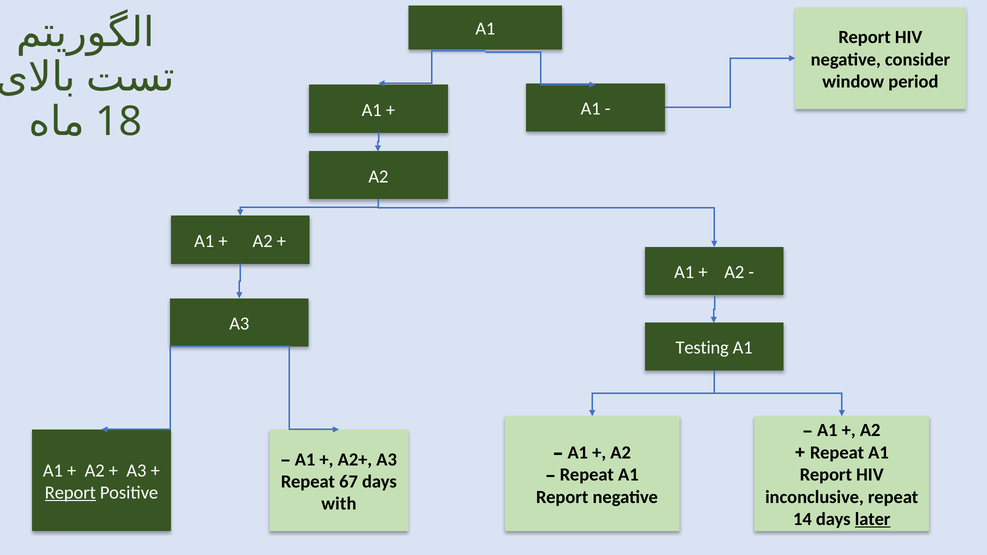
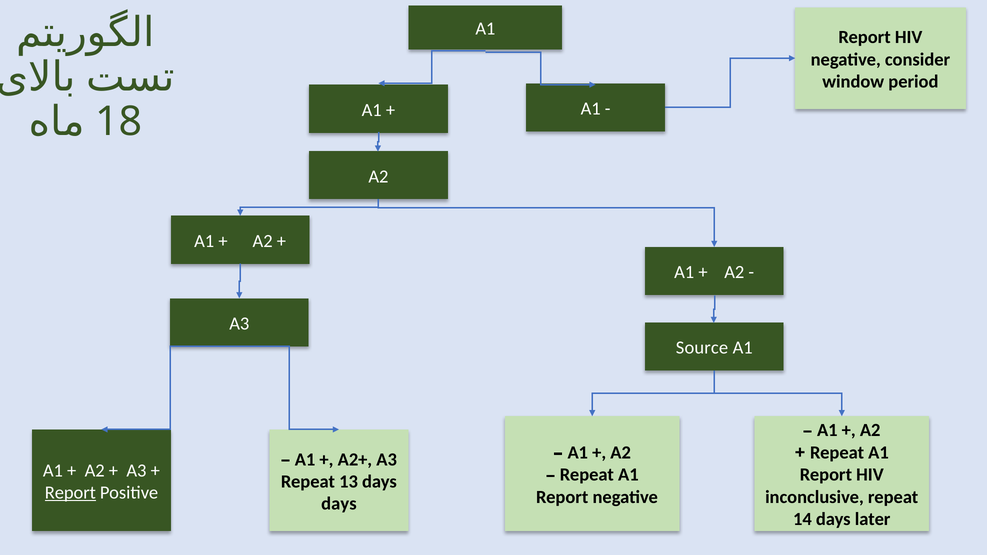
Testing: Testing -> Source
67: 67 -> 13
with at (339, 504): with -> days
later underline: present -> none
